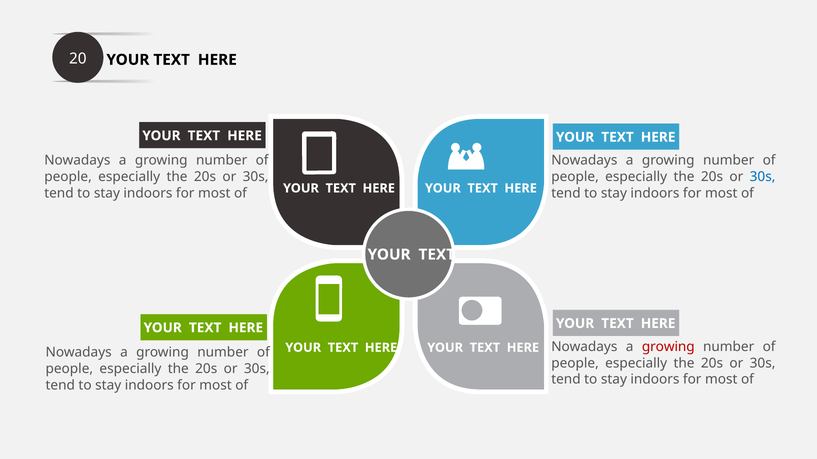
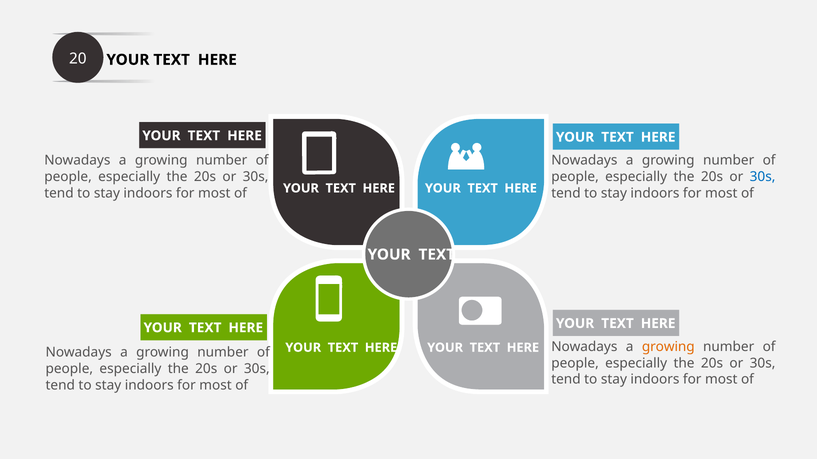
growing at (668, 347) colour: red -> orange
